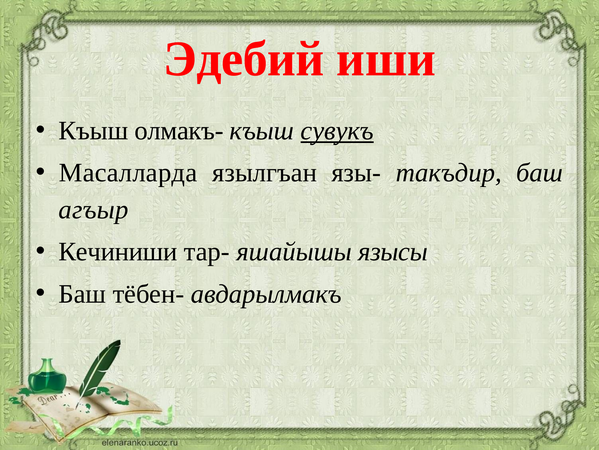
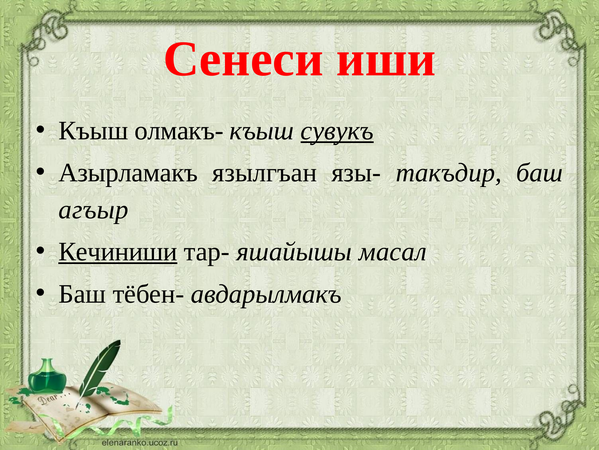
Эдебий: Эдебий -> Сенеси
Масалларда: Масалларда -> Азырламакъ
Кечиниши underline: none -> present
язысы: язысы -> масал
